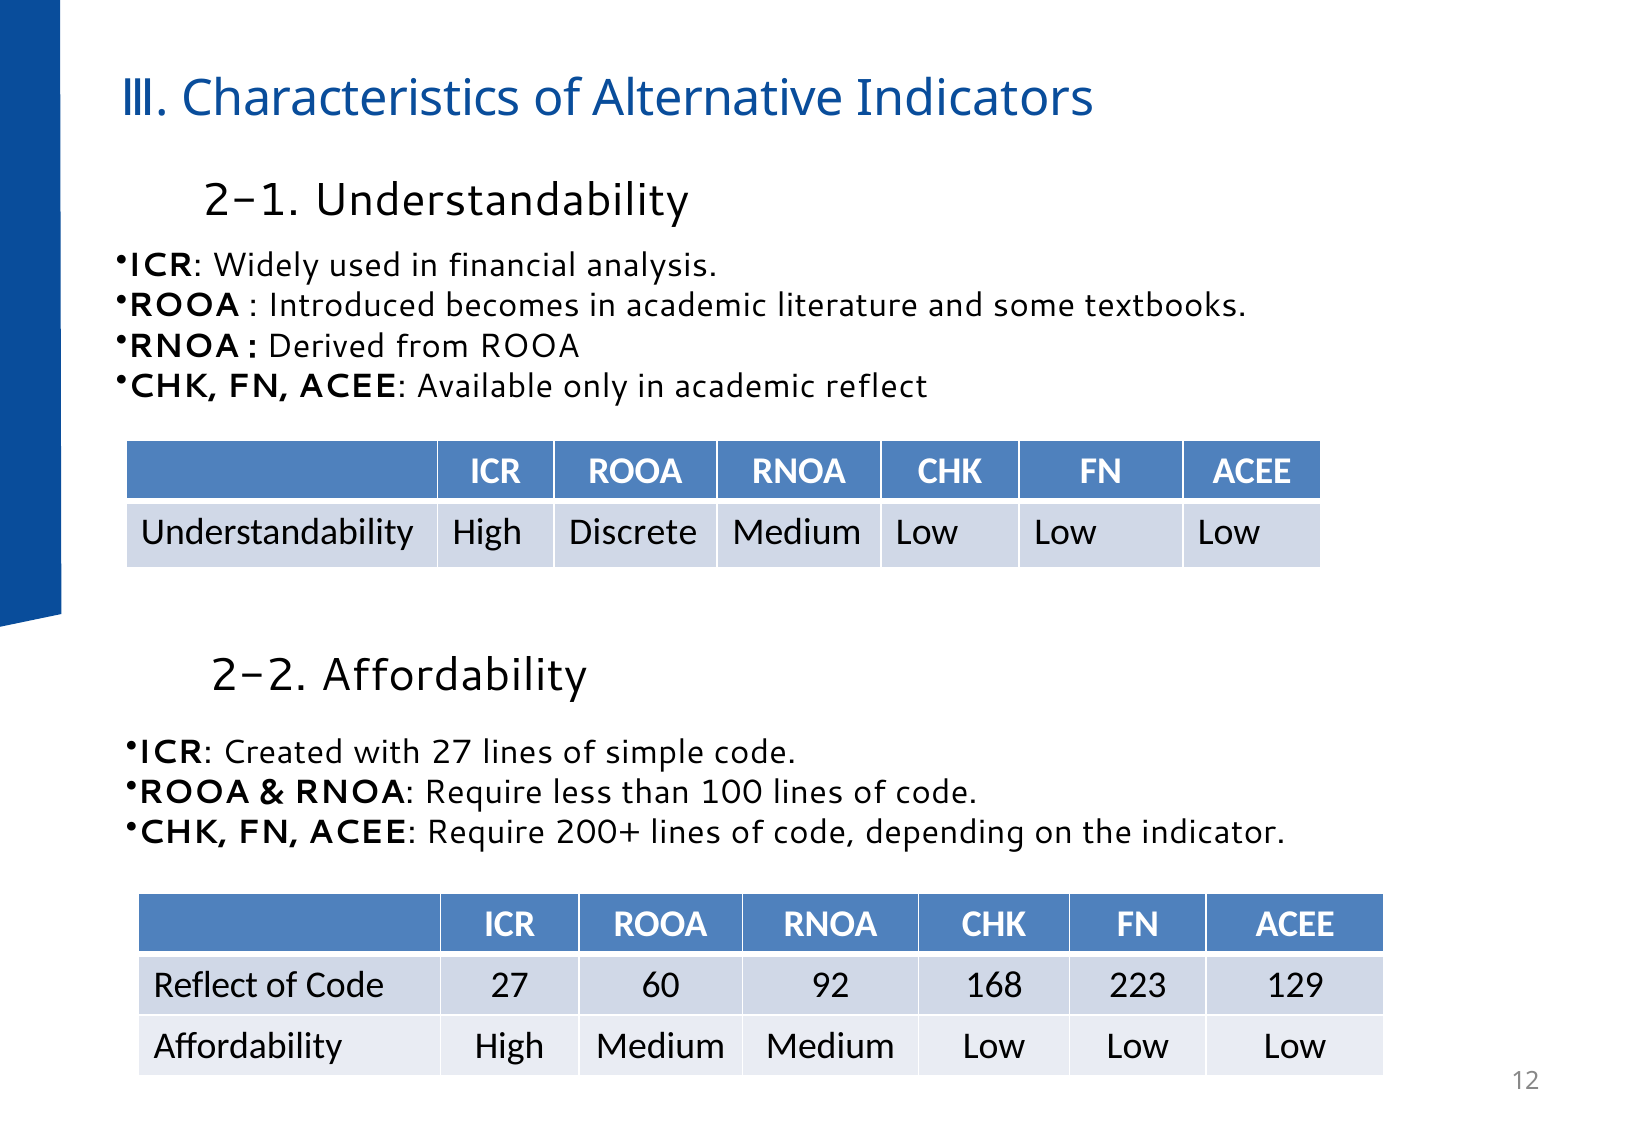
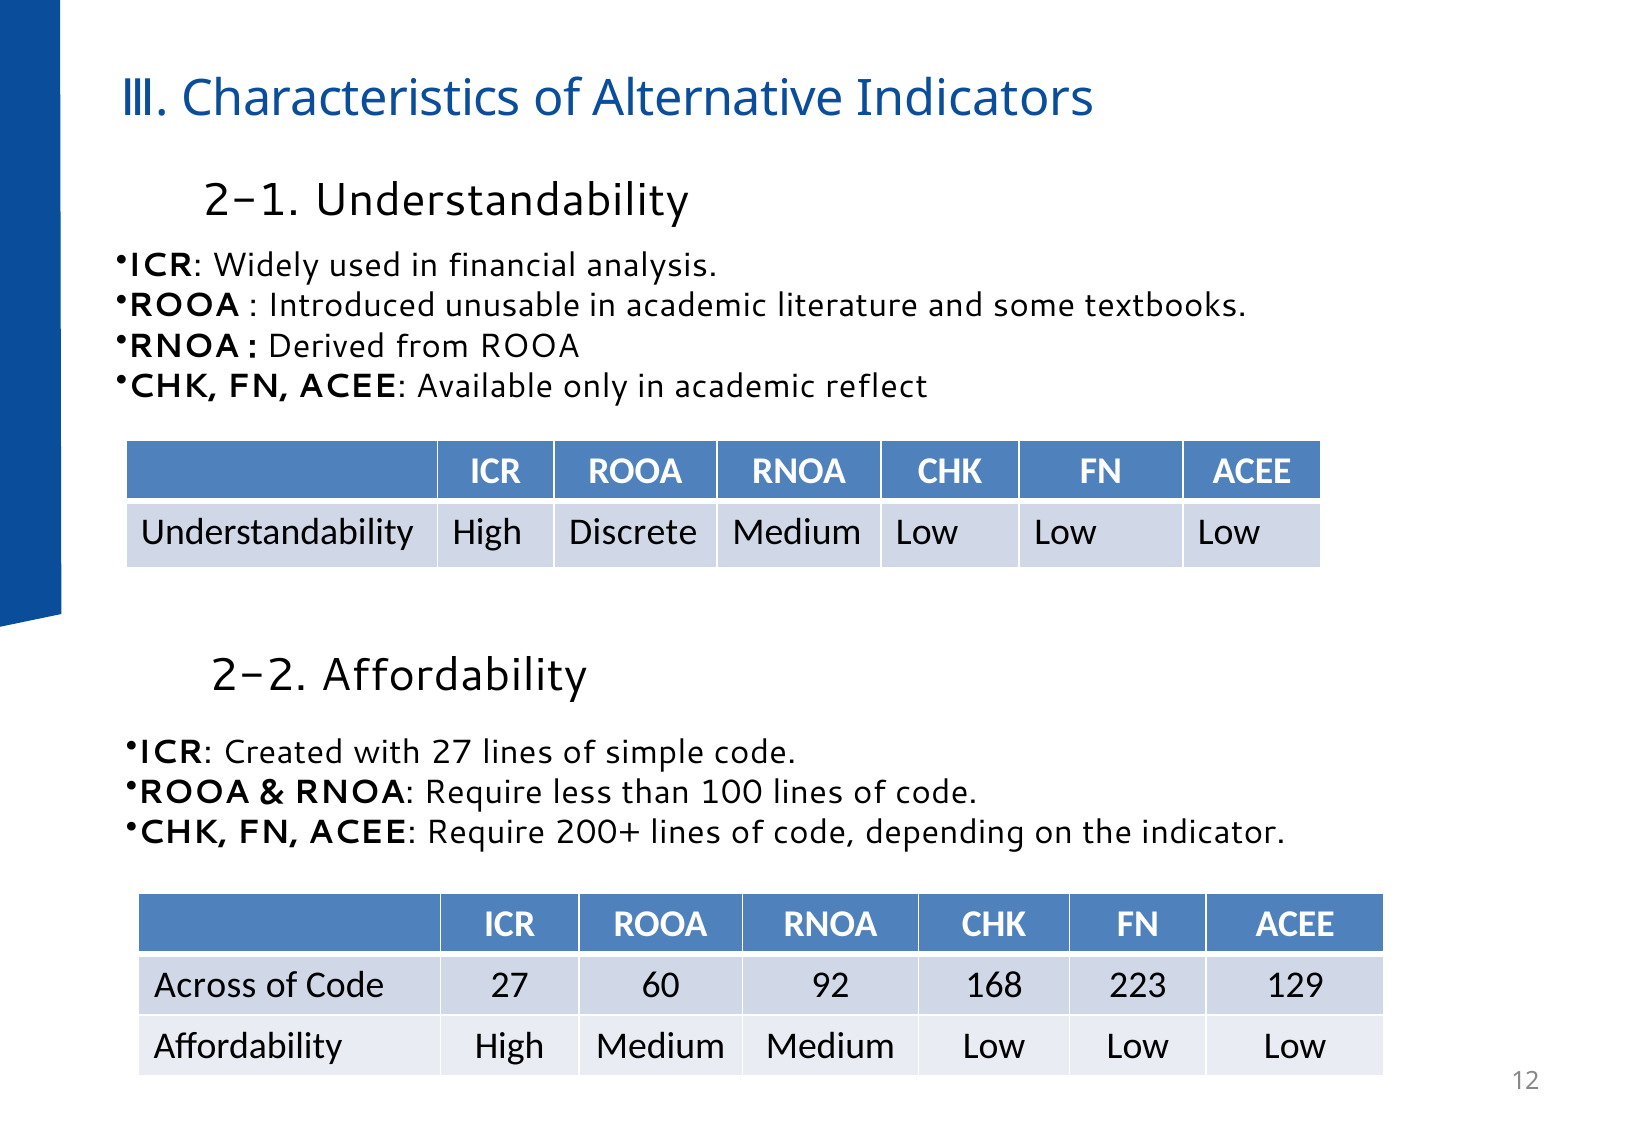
becomes: becomes -> unusable
Reflect at (206, 985): Reflect -> Across
